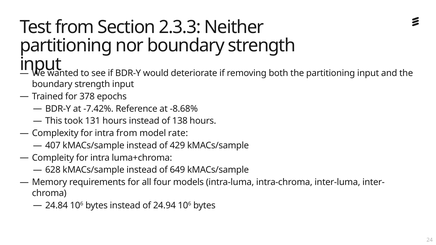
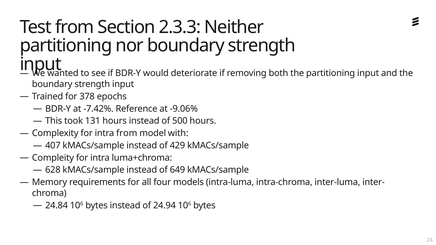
-8.68%: -8.68% -> -9.06%
138: 138 -> 500
rate: rate -> with
